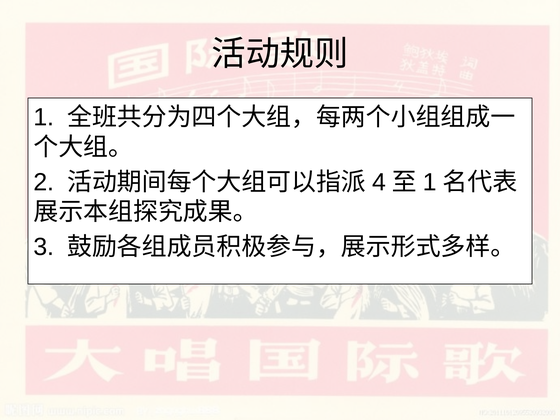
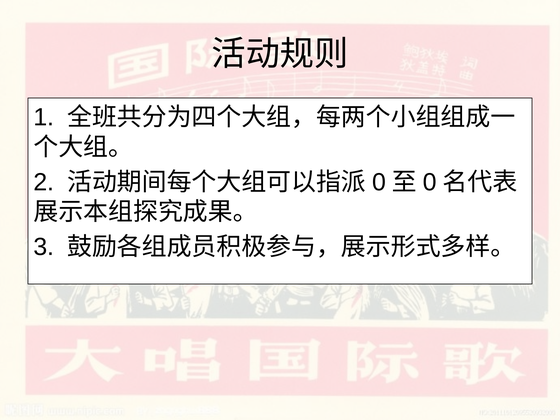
4 at (379, 182): 4 -> 0
1 at (430, 182): 1 -> 0
